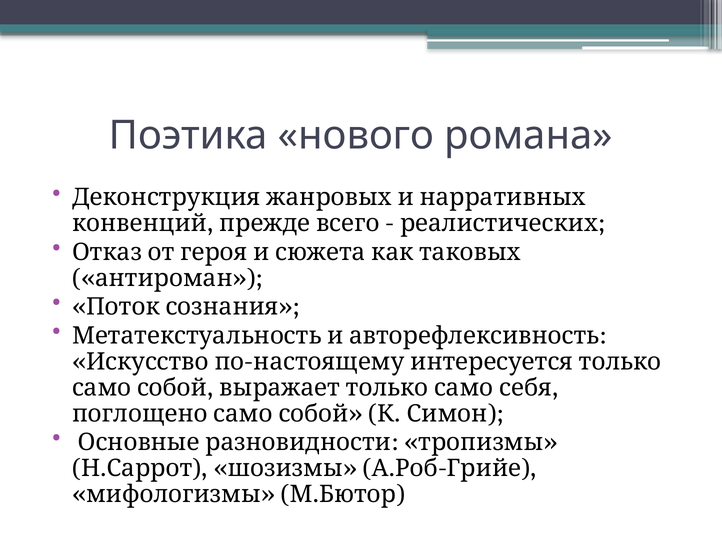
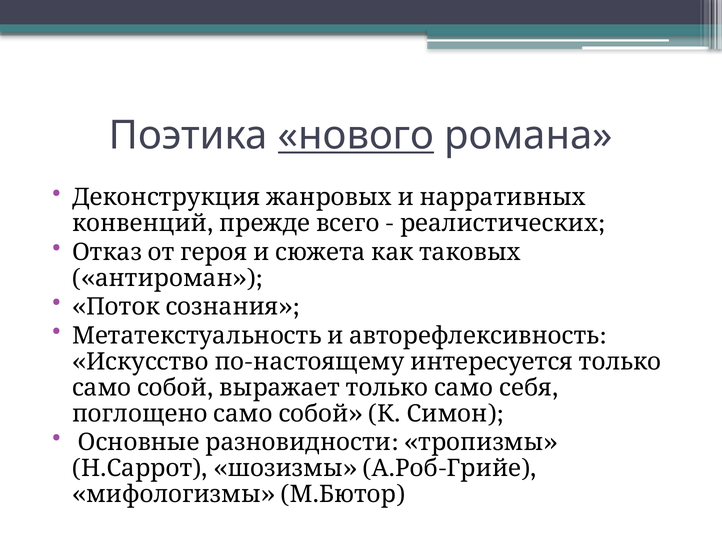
нового underline: none -> present
